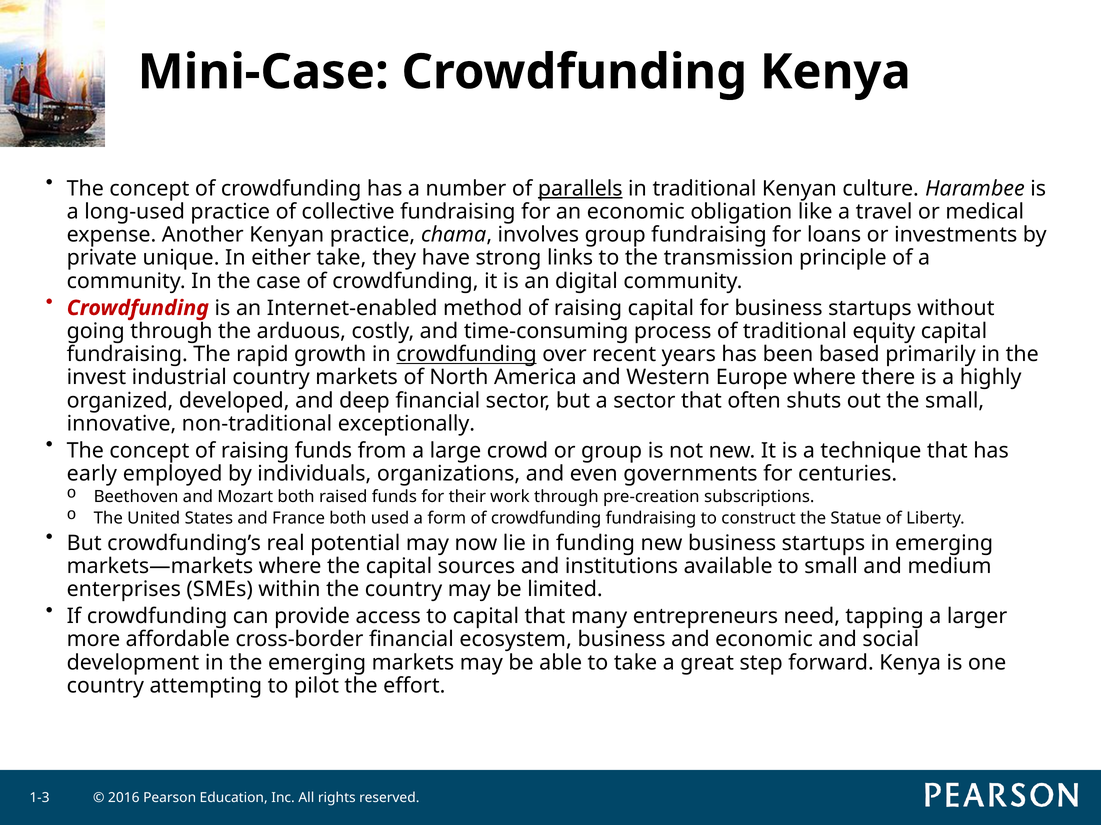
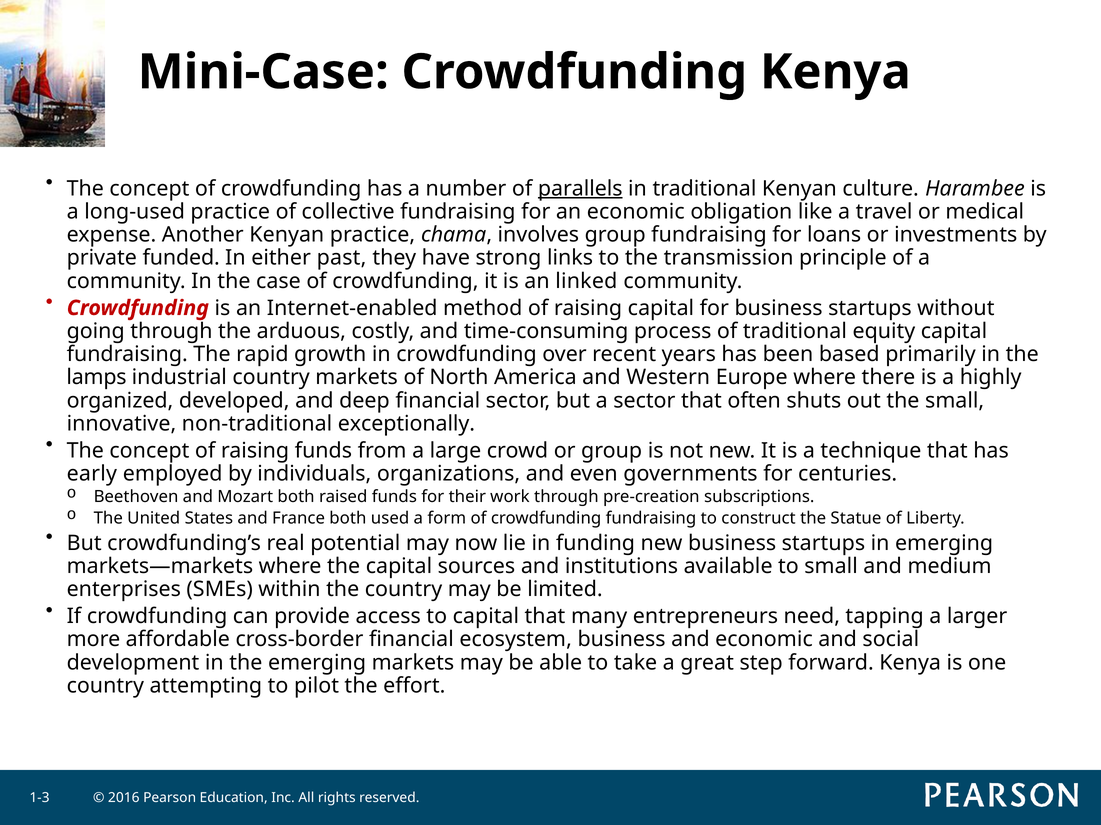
unique: unique -> funded
either take: take -> past
digital: digital -> linked
crowdfunding at (466, 355) underline: present -> none
invest: invest -> lamps
